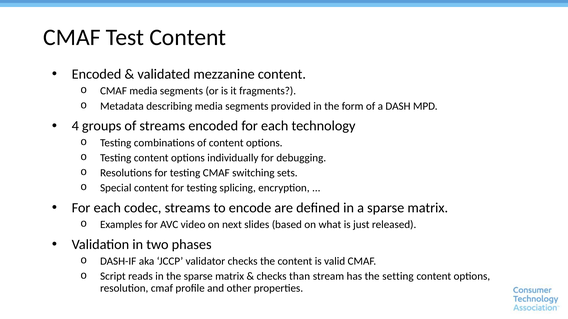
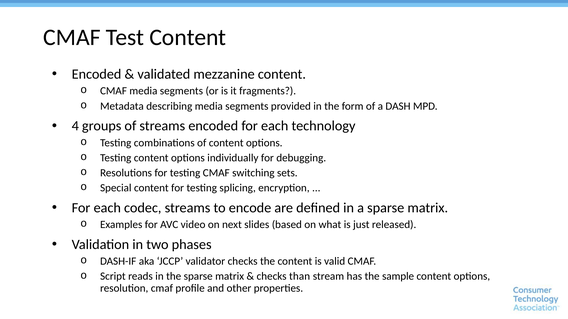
setting: setting -> sample
